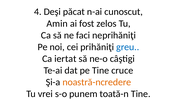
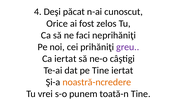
Amin: Amin -> Orice
greu colour: blue -> purple
Tine cruce: cruce -> iertat
